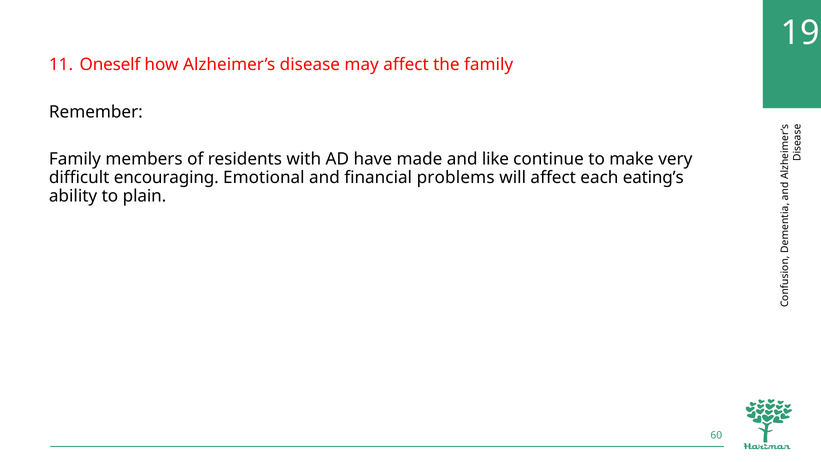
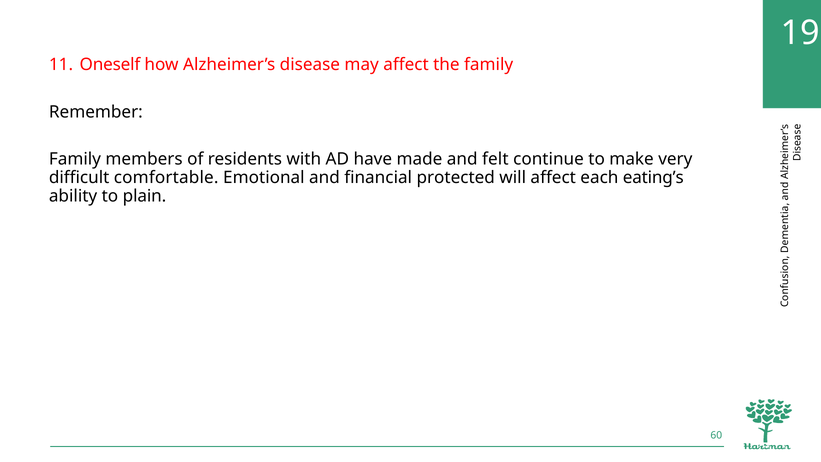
like: like -> felt
encouraging: encouraging -> comfortable
problems: problems -> protected
